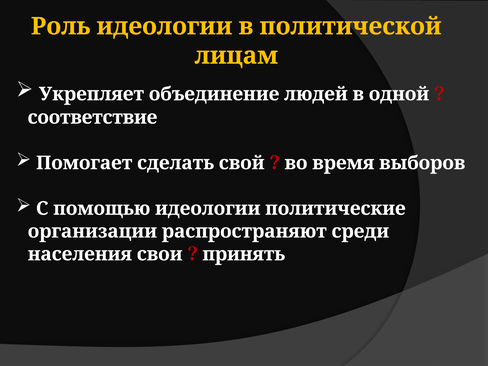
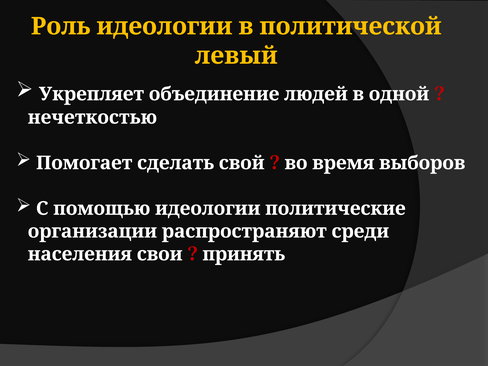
лицам: лицам -> левый
соответствие: соответствие -> нечеткостью
